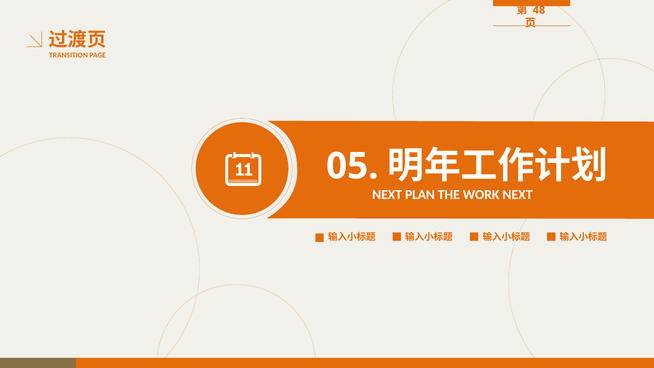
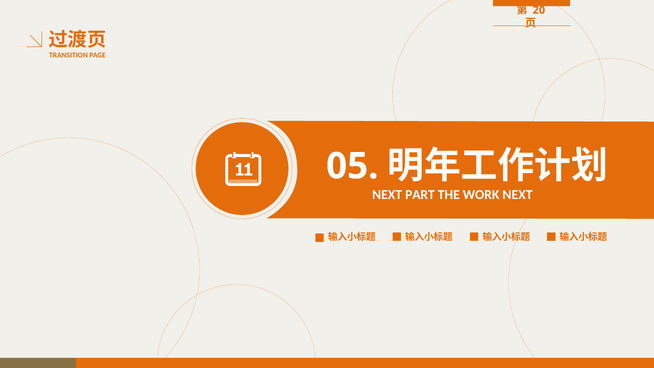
48: 48 -> 20
PLAN: PLAN -> PART
